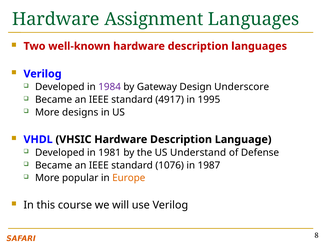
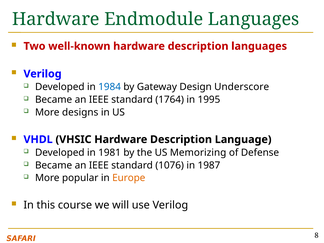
Assignment: Assignment -> Endmodule
1984 colour: purple -> blue
4917: 4917 -> 1764
Understand: Understand -> Memorizing
